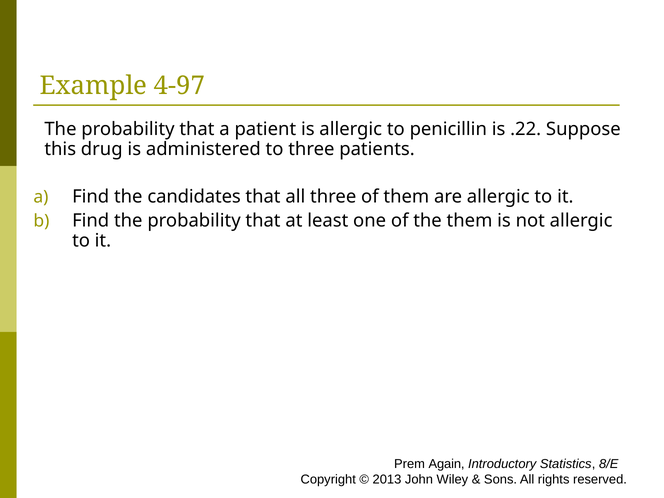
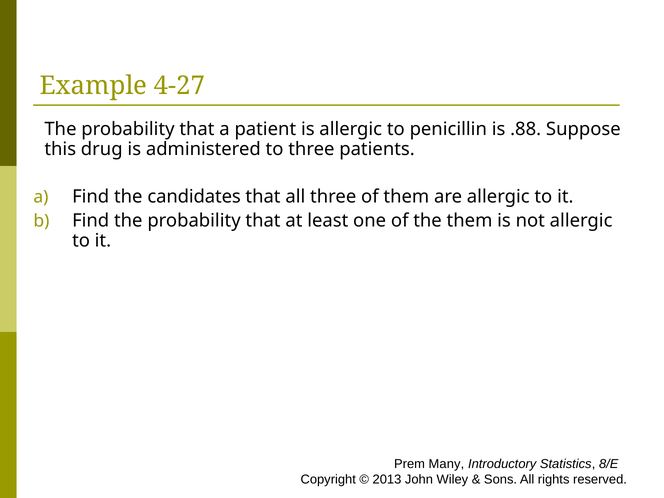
4-97: 4-97 -> 4-27
.22: .22 -> .88
Again: Again -> Many
